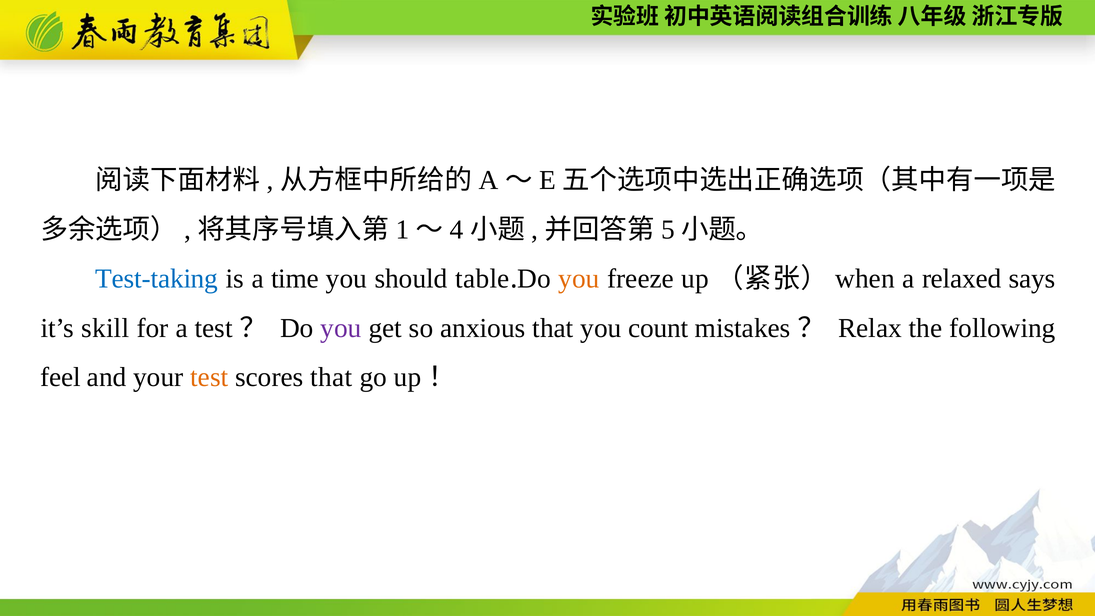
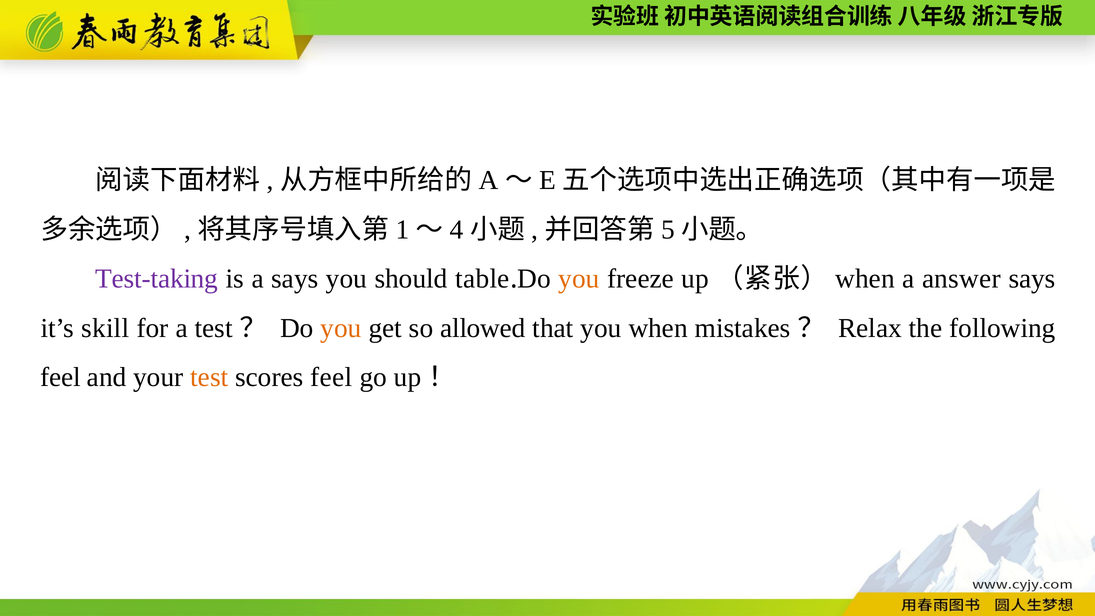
Test-taking colour: blue -> purple
a time: time -> says
relaxed: relaxed -> answer
you at (341, 328) colour: purple -> orange
anxious: anxious -> allowed
you count: count -> when
scores that: that -> feel
